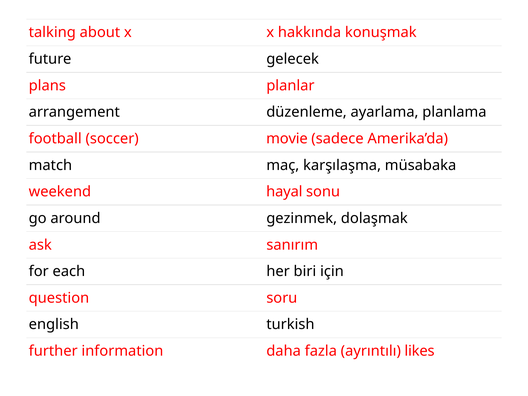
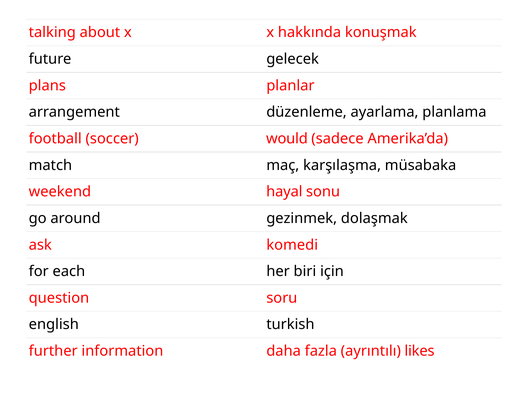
movie: movie -> would
sanırım: sanırım -> komedi
